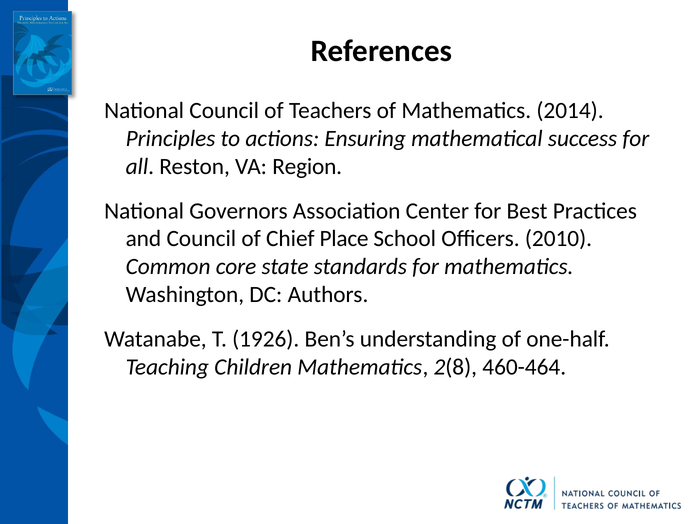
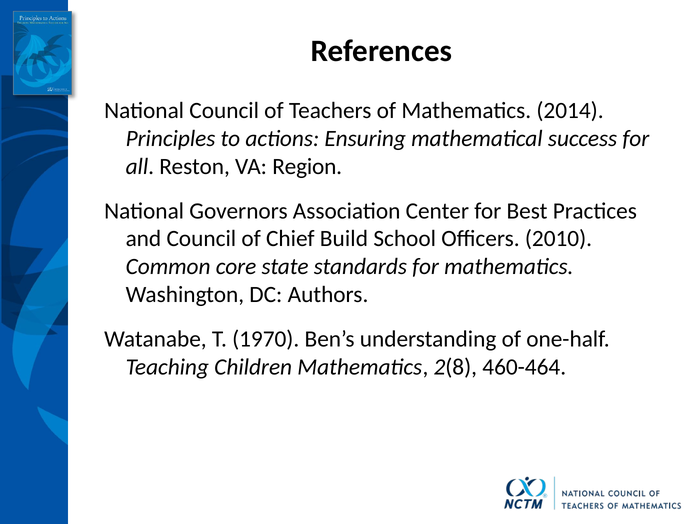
Place: Place -> Build
1926: 1926 -> 1970
